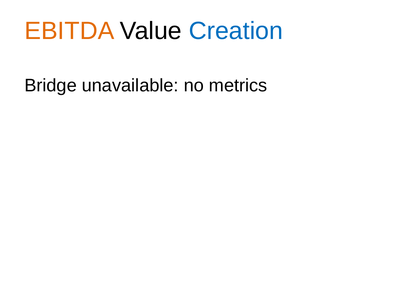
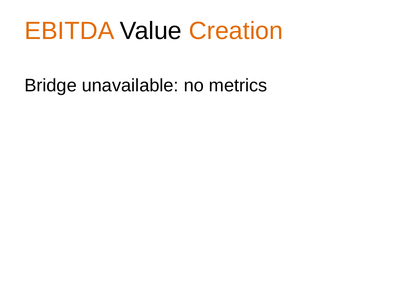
Creation colour: blue -> orange
